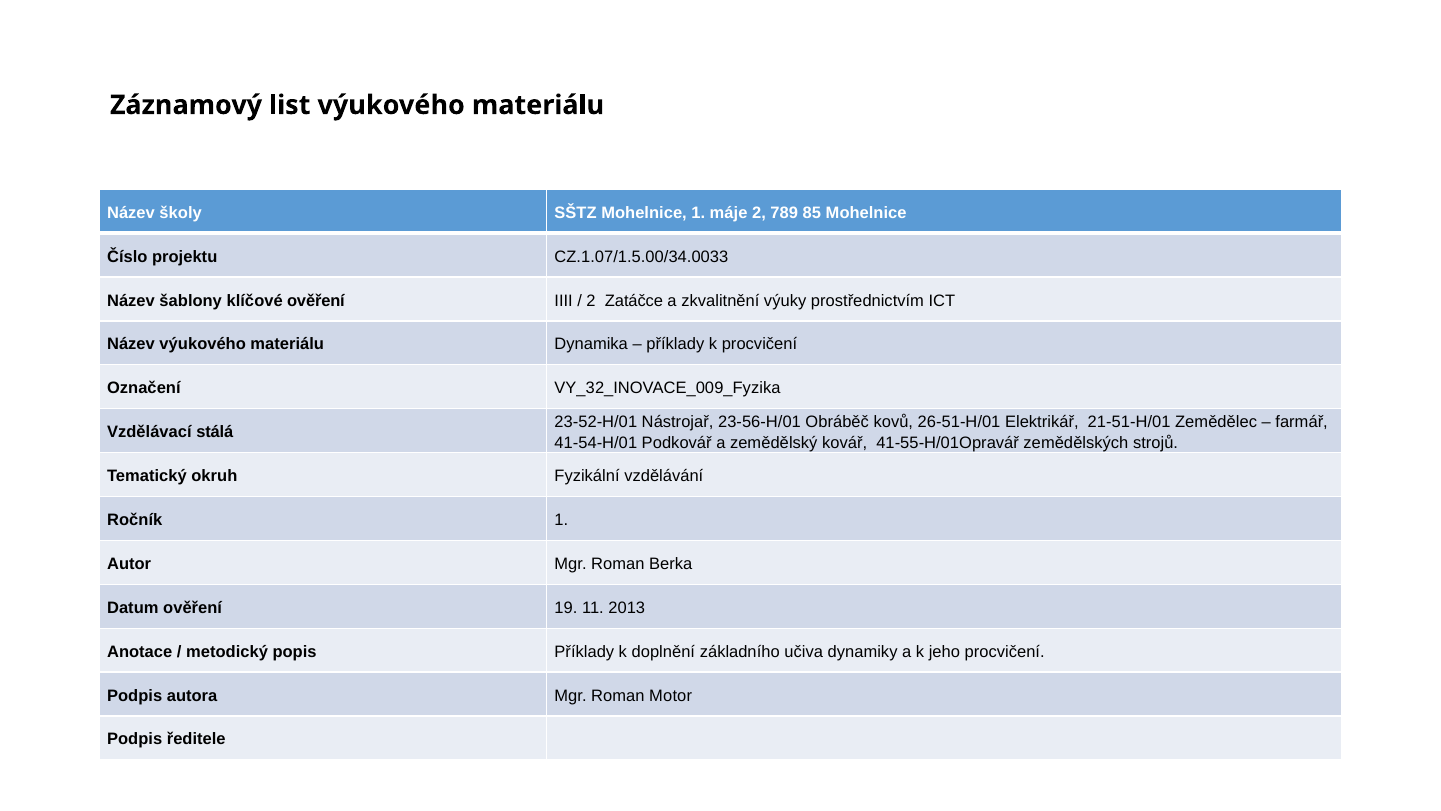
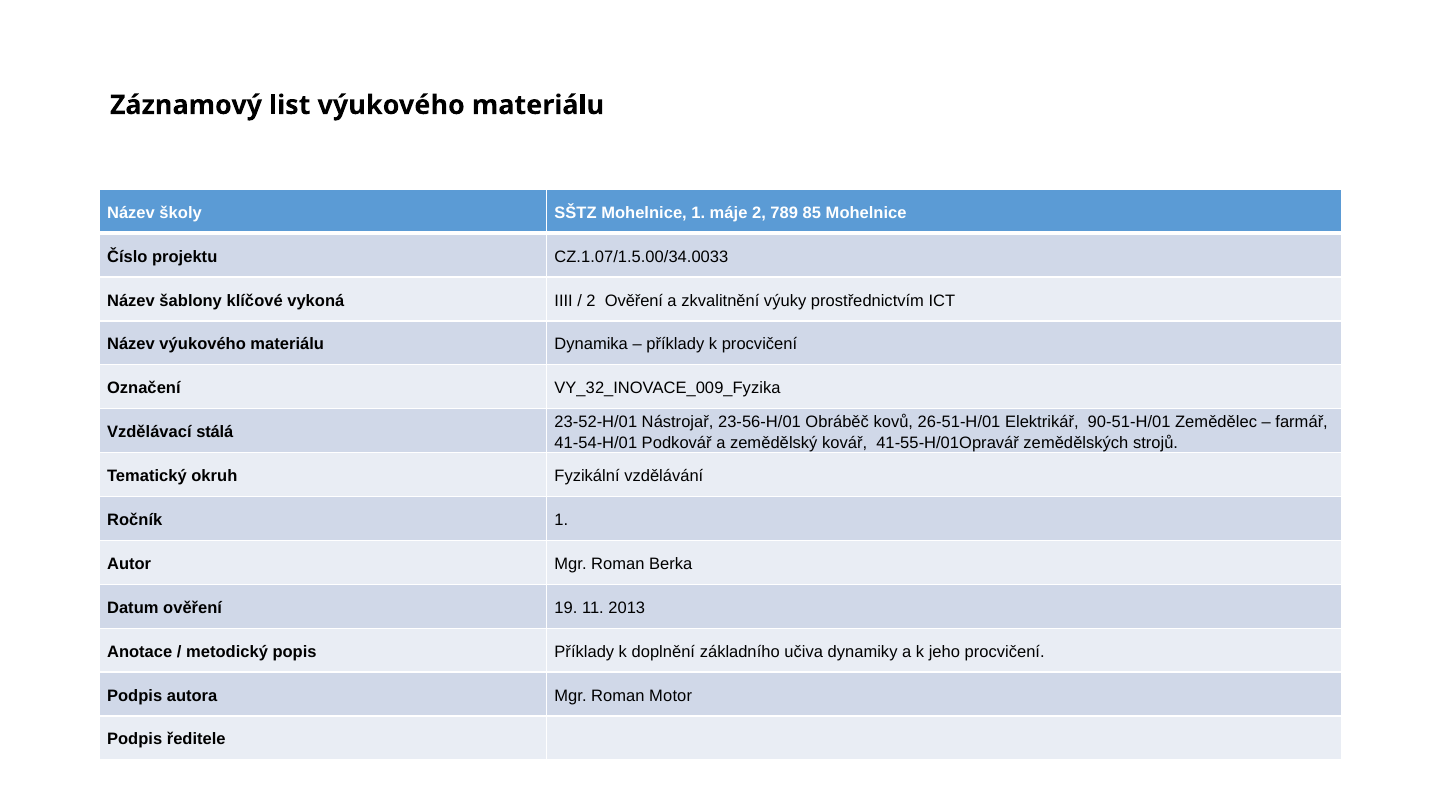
klíčové ověření: ověření -> vykoná
2 Zatáčce: Zatáčce -> Ověření
21-51-H/01: 21-51-H/01 -> 90-51-H/01
